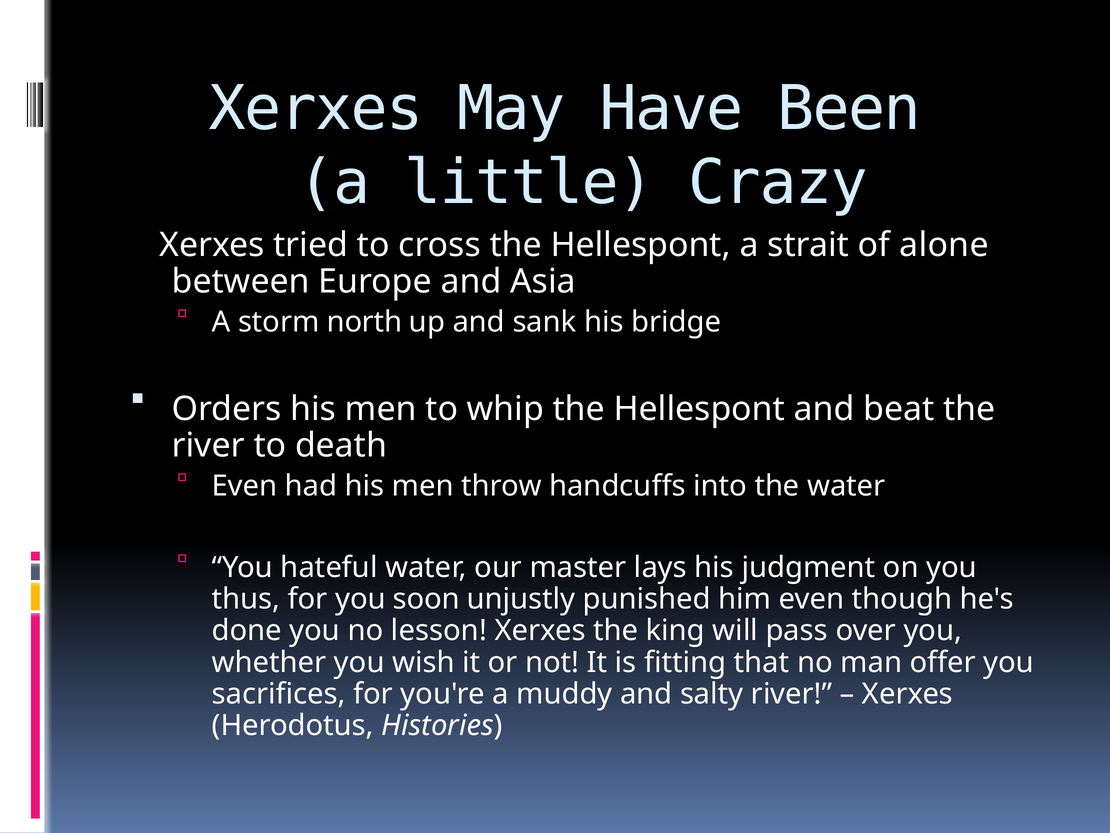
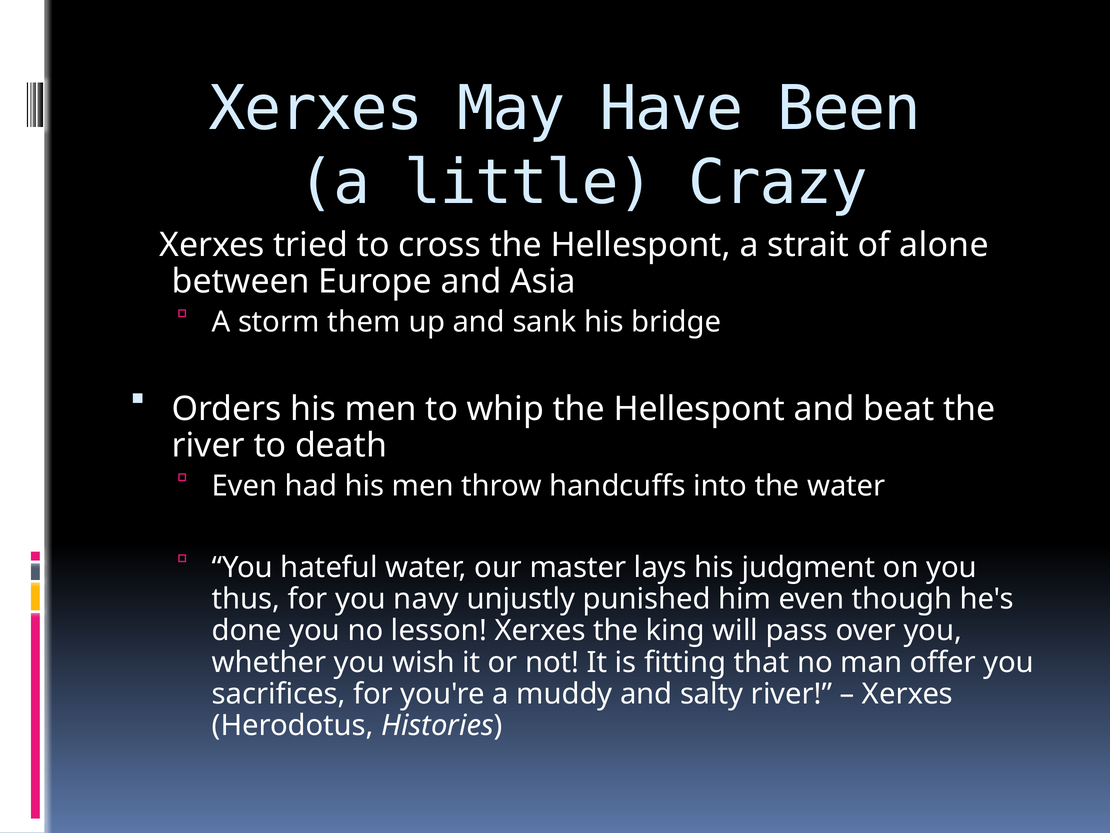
north: north -> them
soon: soon -> navy
